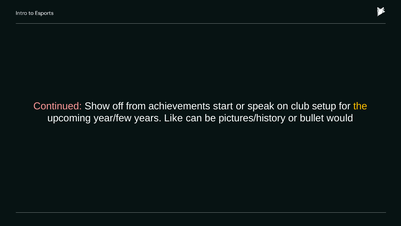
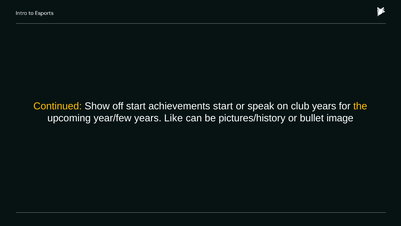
Continued colour: pink -> yellow
off from: from -> start
club setup: setup -> years
would: would -> image
